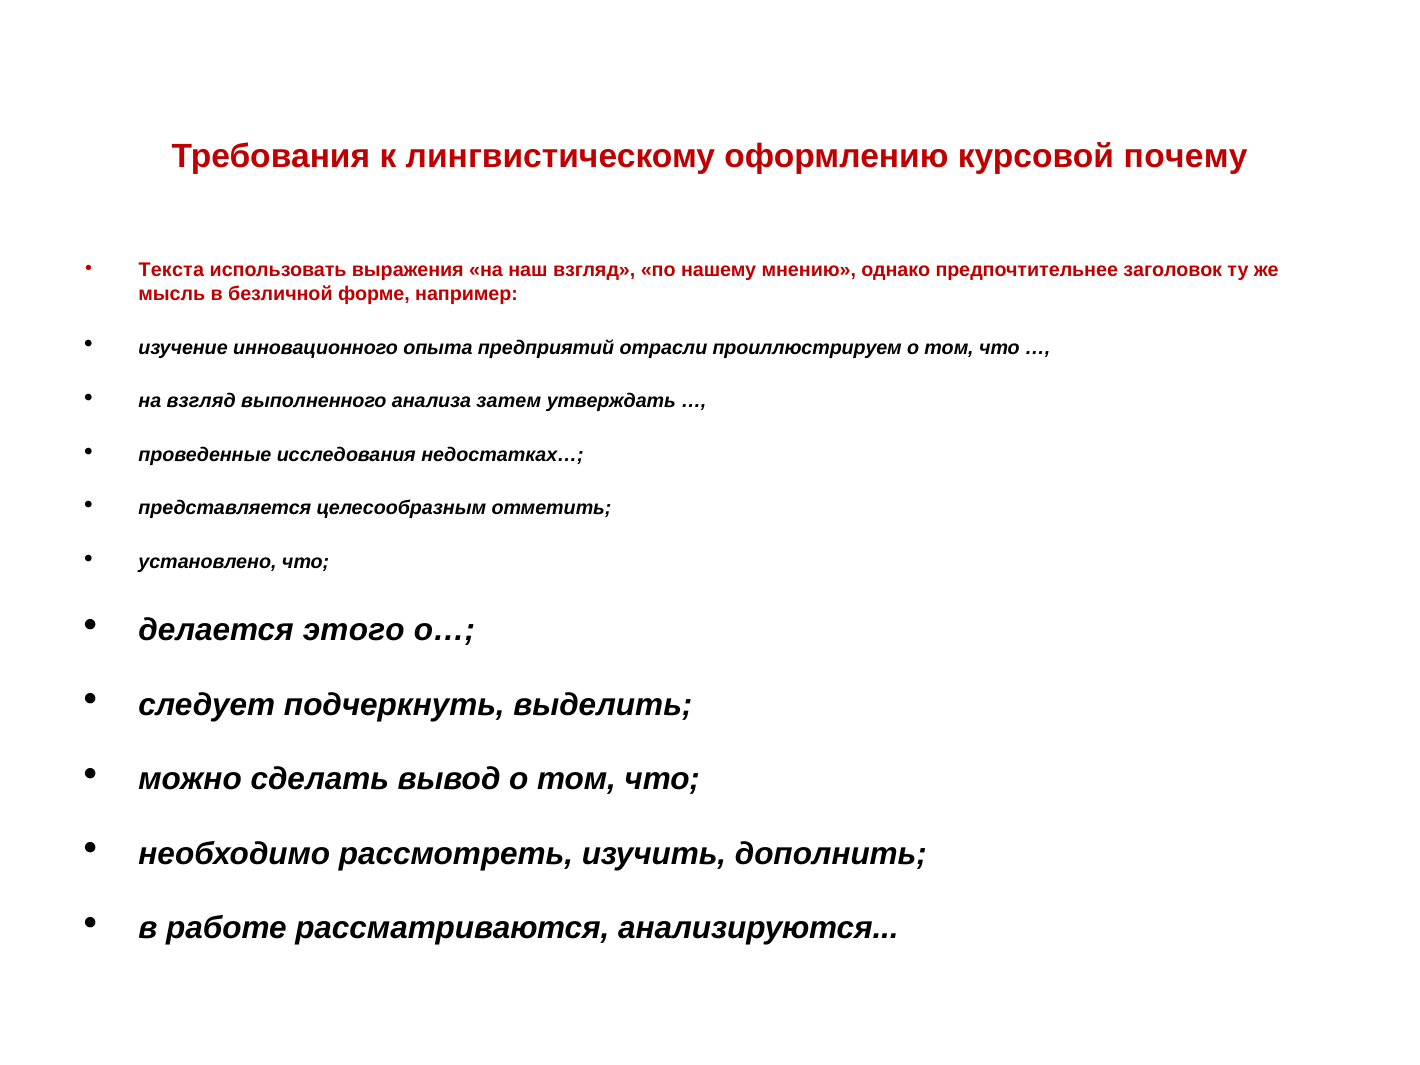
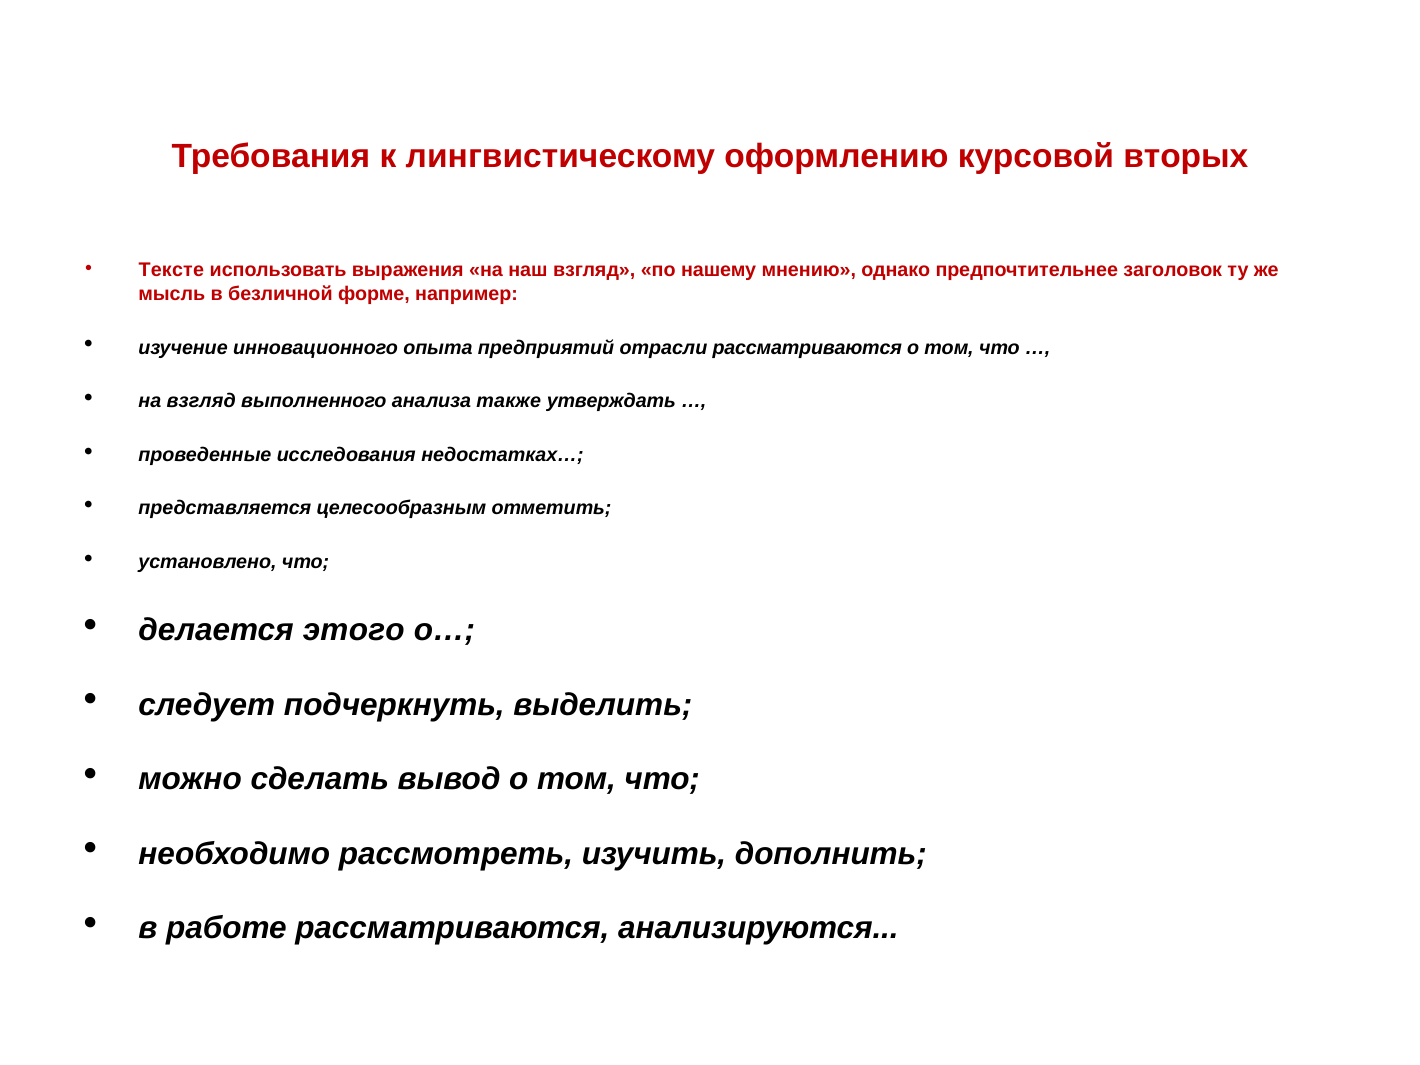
почему: почему -> вторых
Текста: Текста -> Тексте
отрасли проиллюстрируем: проиллюстрируем -> рассматриваются
затем: затем -> также
